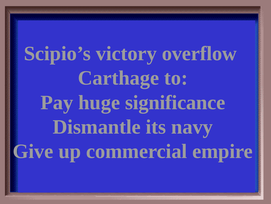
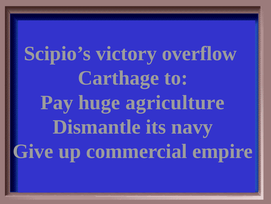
significance: significance -> agriculture
